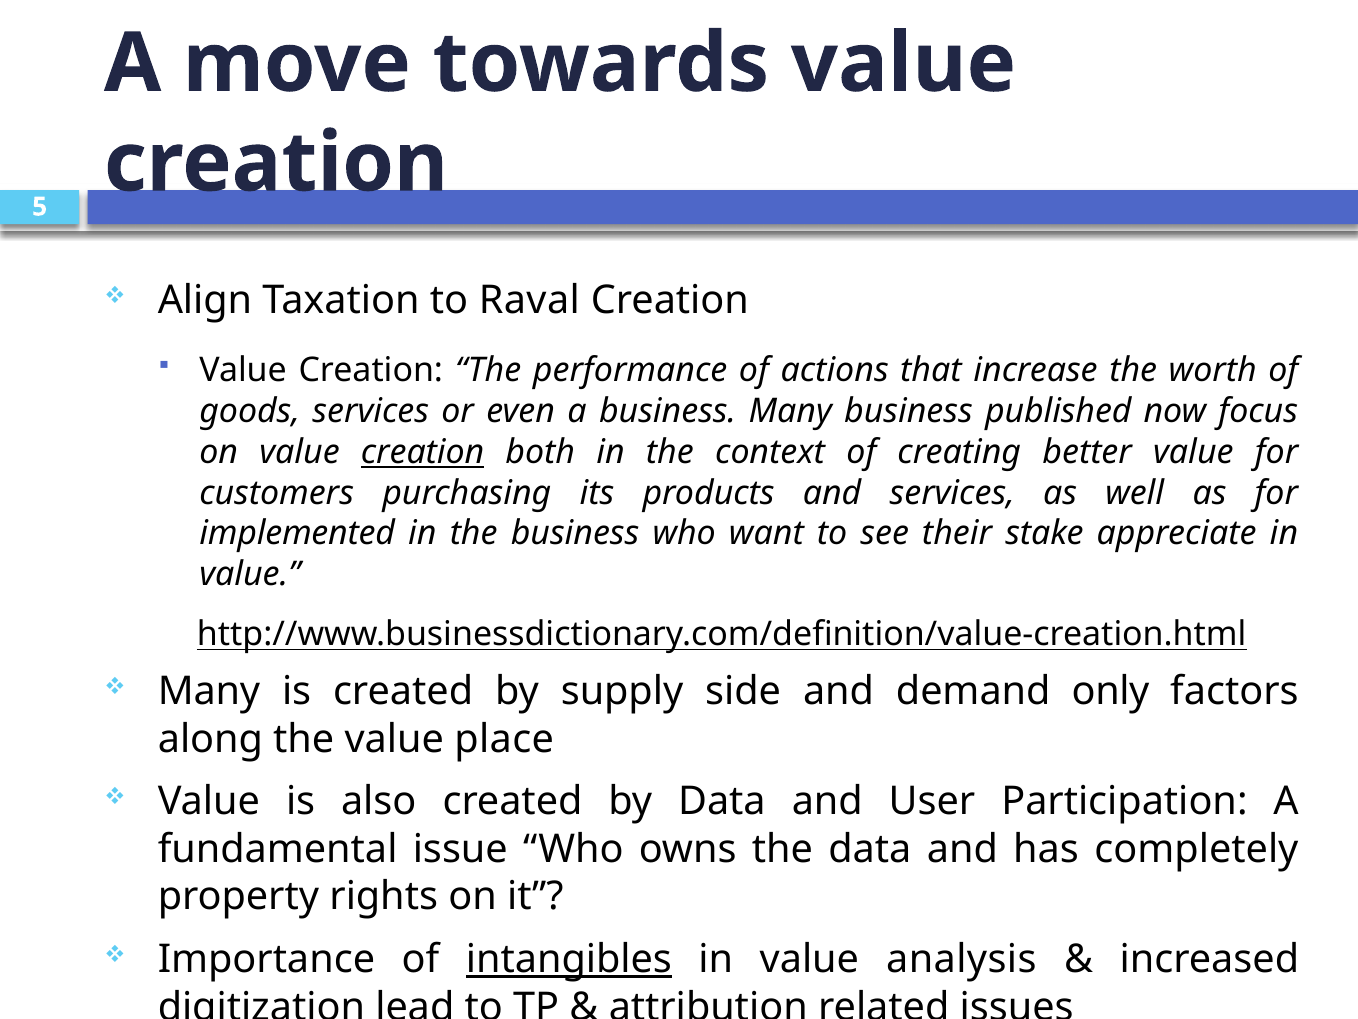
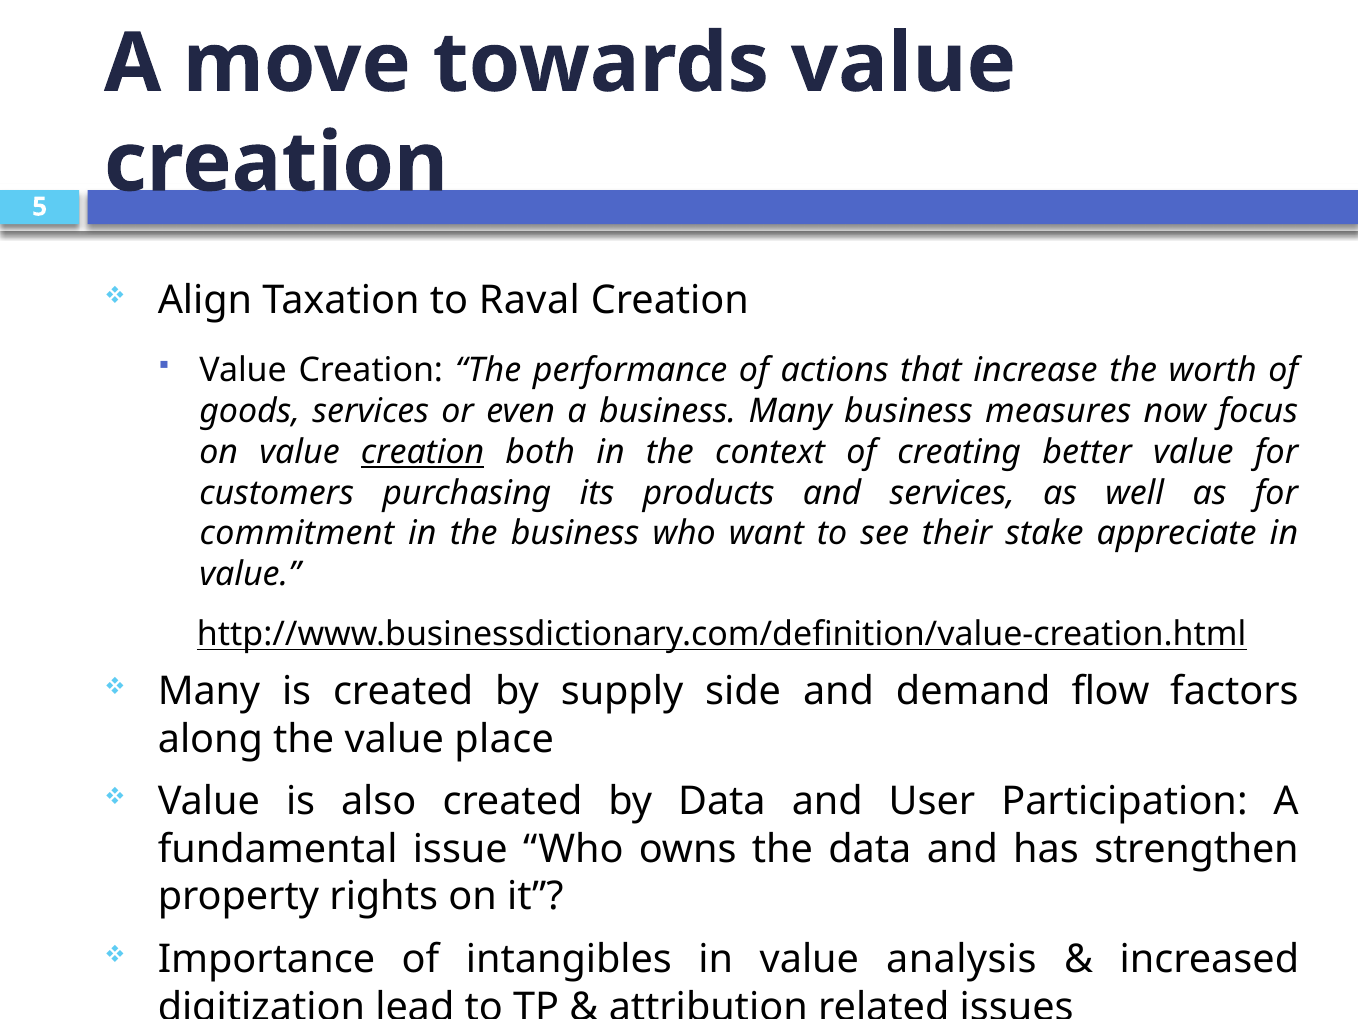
published: published -> measures
implemented: implemented -> commitment
only: only -> flow
completely: completely -> strengthen
intangibles underline: present -> none
